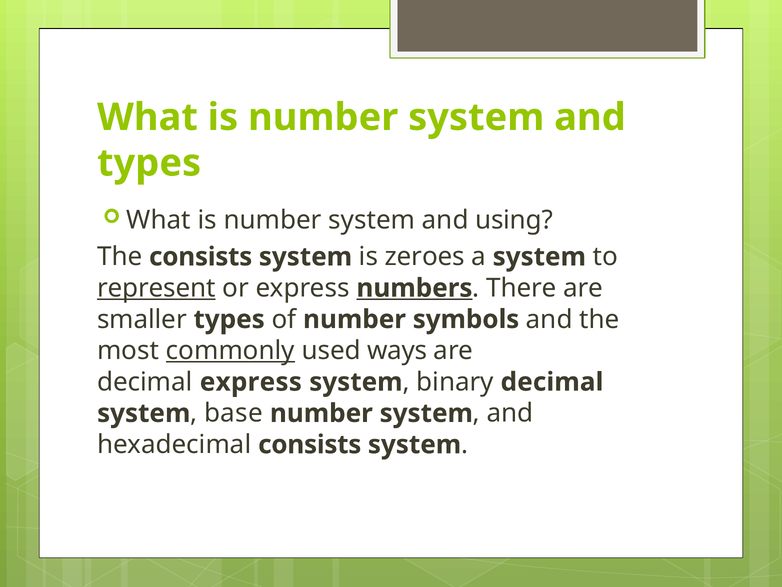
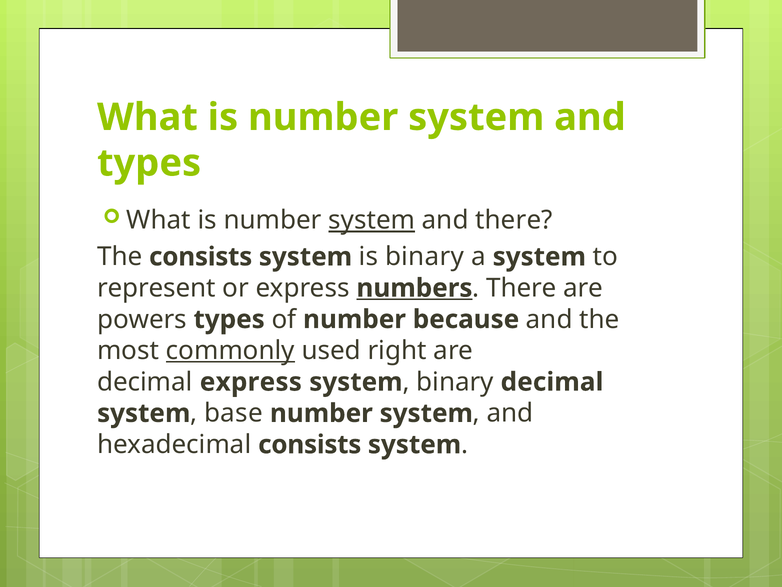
system at (372, 220) underline: none -> present
and using: using -> there
is zeroes: zeroes -> binary
represent underline: present -> none
smaller: smaller -> powers
symbols: symbols -> because
ways: ways -> right
